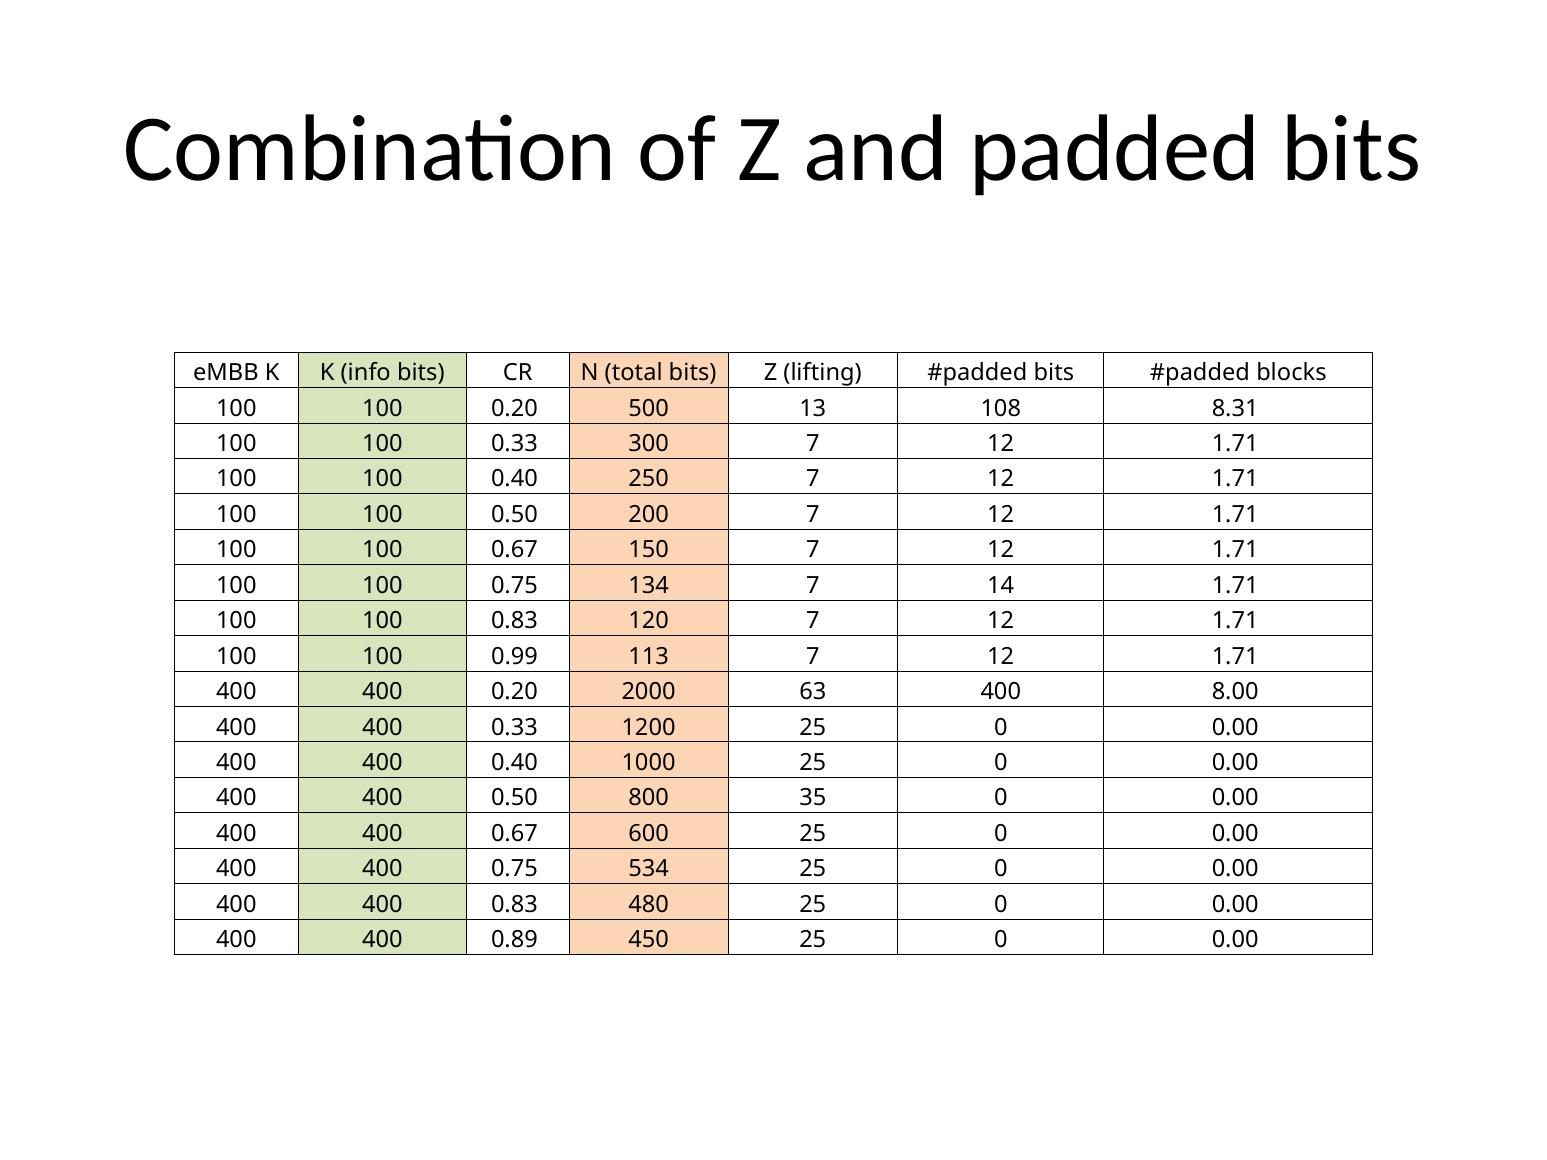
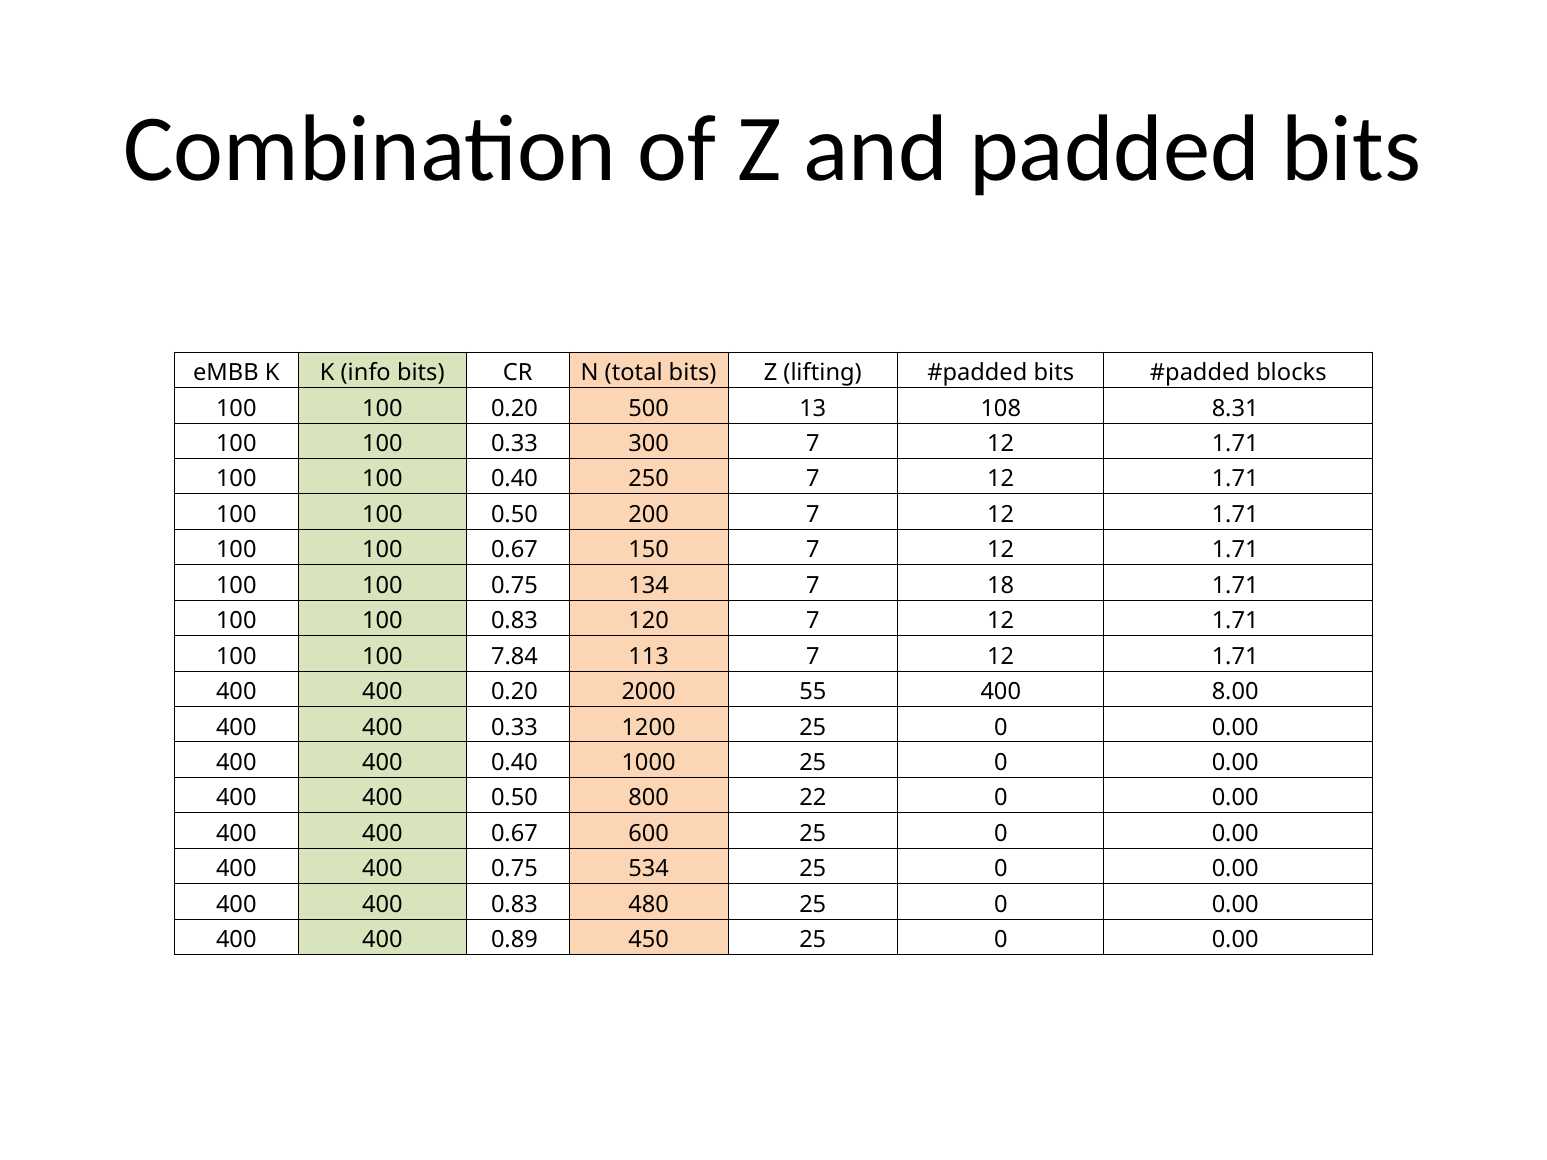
14: 14 -> 18
0.99: 0.99 -> 7.84
63: 63 -> 55
35: 35 -> 22
